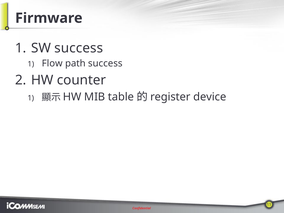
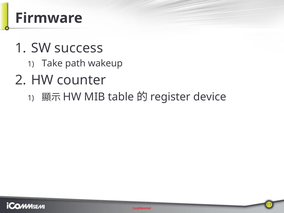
Flow: Flow -> Take
path success: success -> wakeup
